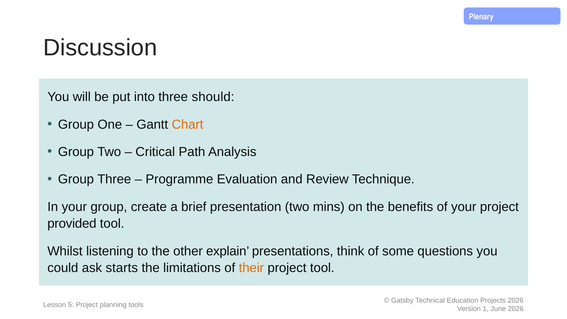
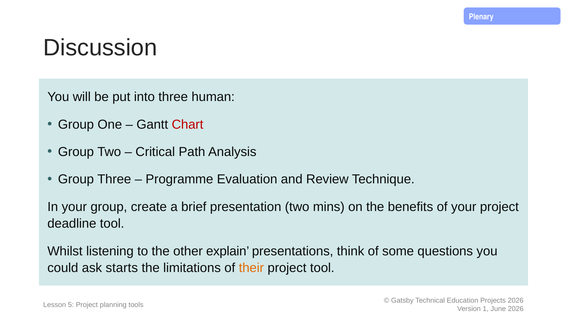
should: should -> human
Chart colour: orange -> red
provided: provided -> deadline
